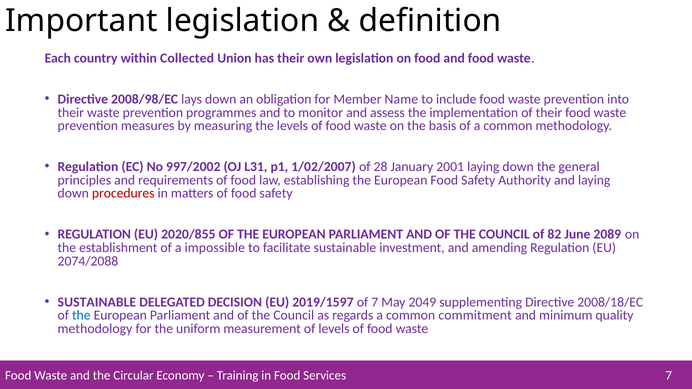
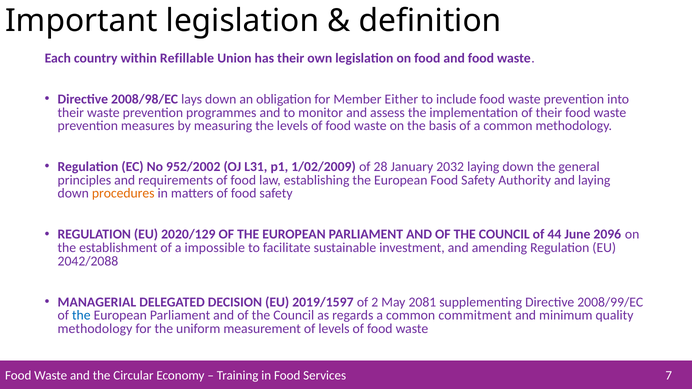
Collected: Collected -> Refillable
Name: Name -> Either
997/2002: 997/2002 -> 952/2002
1/02/2007: 1/02/2007 -> 1/02/2009
2001: 2001 -> 2032
procedures colour: red -> orange
2020/855: 2020/855 -> 2020/129
82: 82 -> 44
2089: 2089 -> 2096
2074/2088: 2074/2088 -> 2042/2088
SUSTAINABLE at (97, 302): SUSTAINABLE -> MANAGERIAL
of 7: 7 -> 2
2049: 2049 -> 2081
2008/18/EC: 2008/18/EC -> 2008/99/EC
